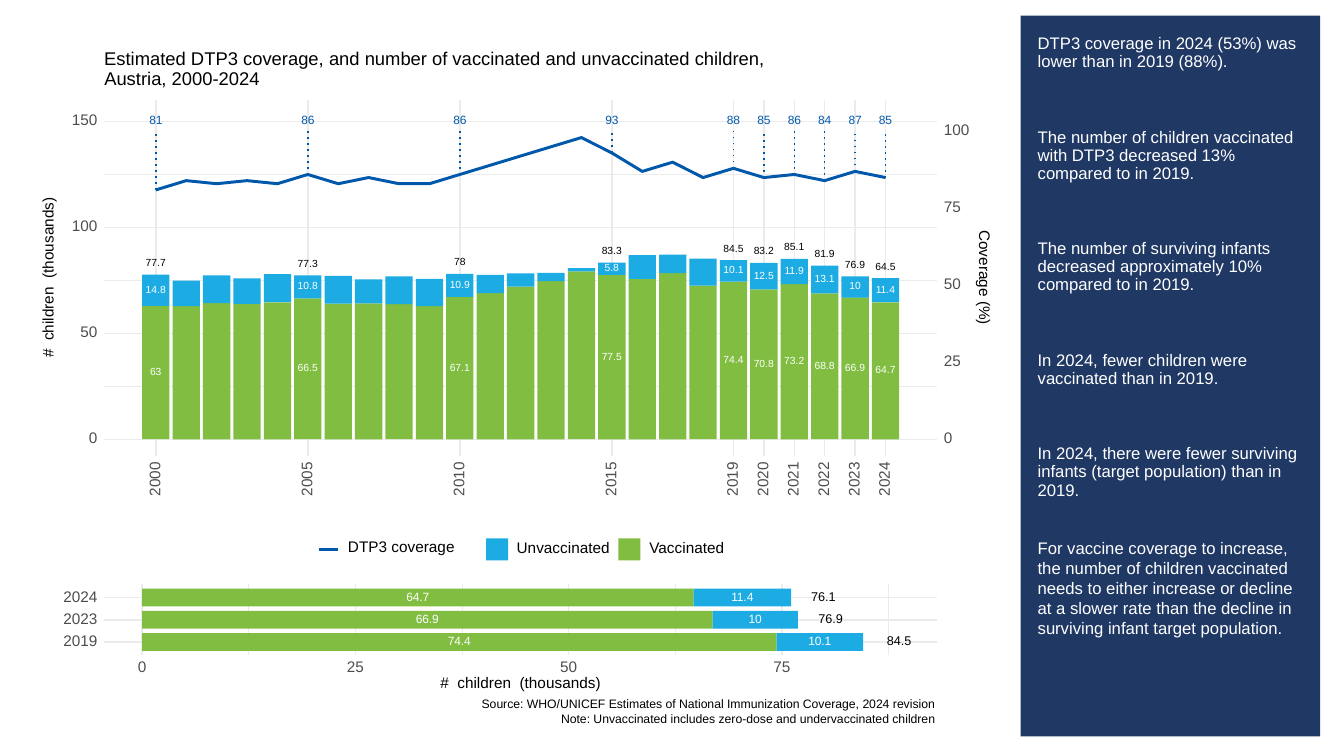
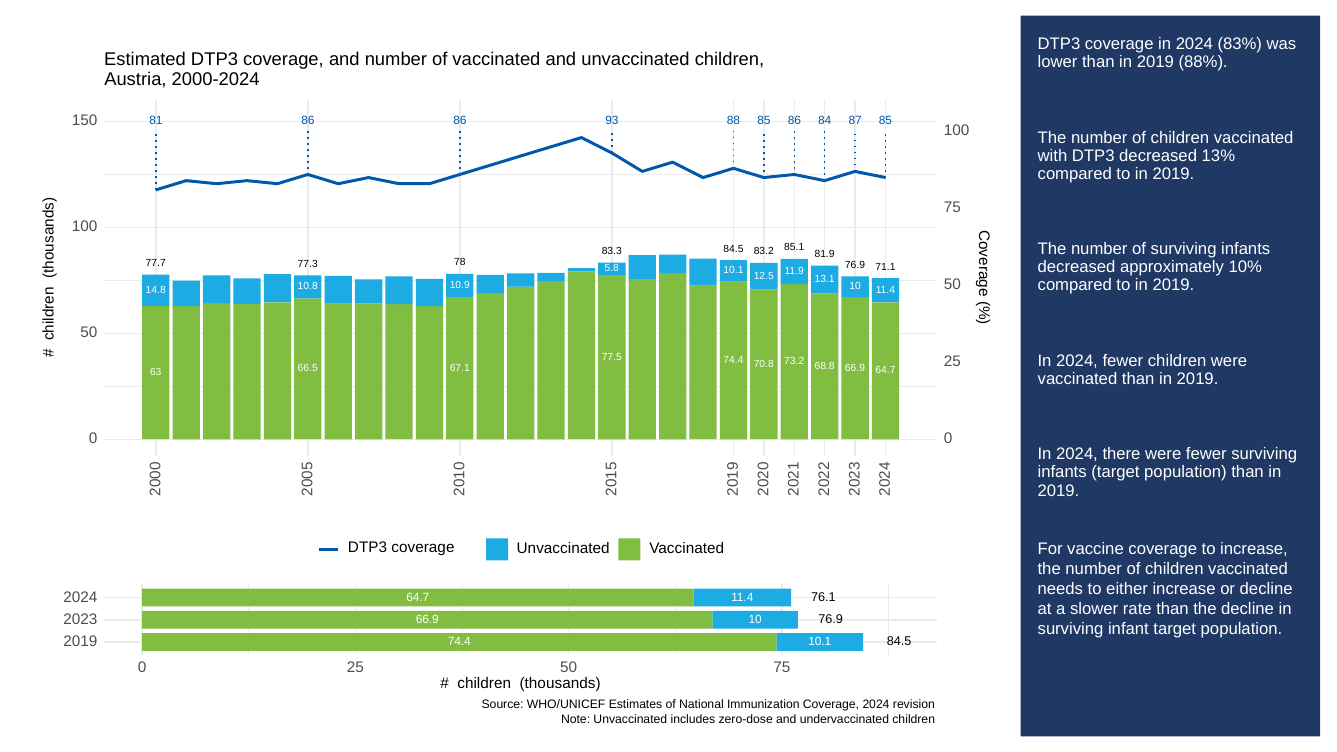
53%: 53% -> 83%
64.5: 64.5 -> 71.1
